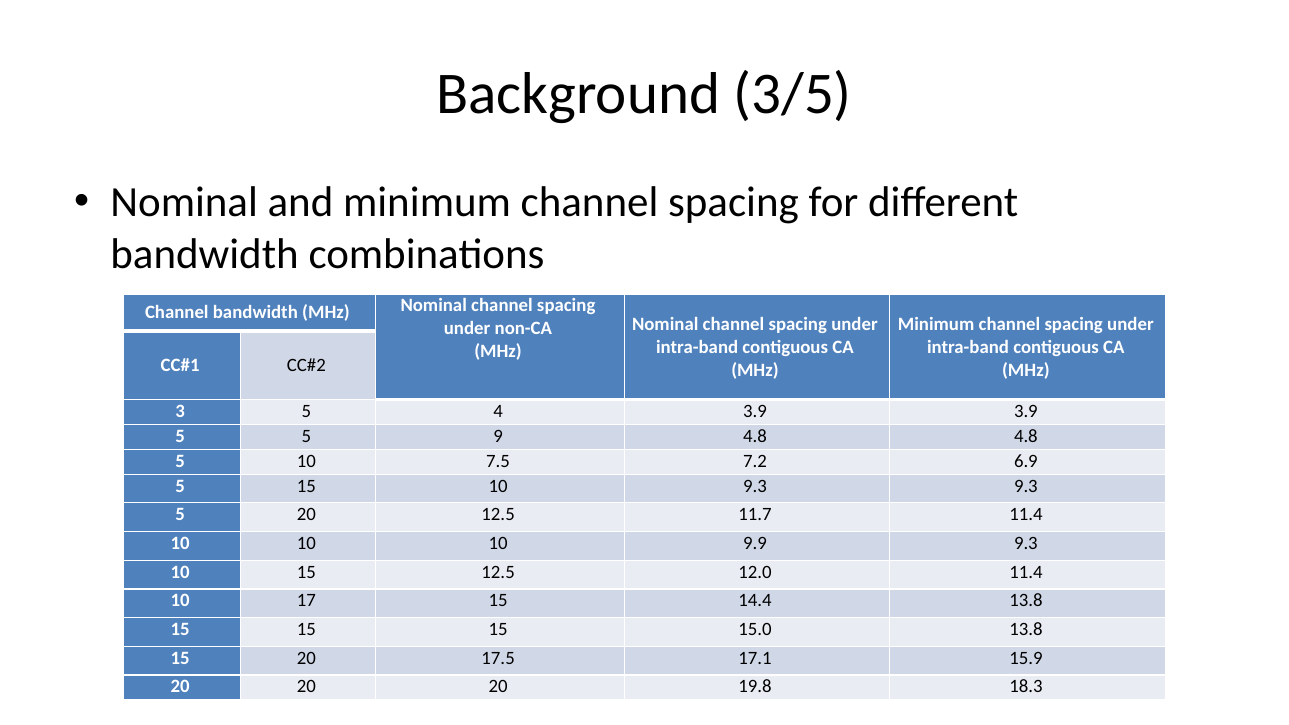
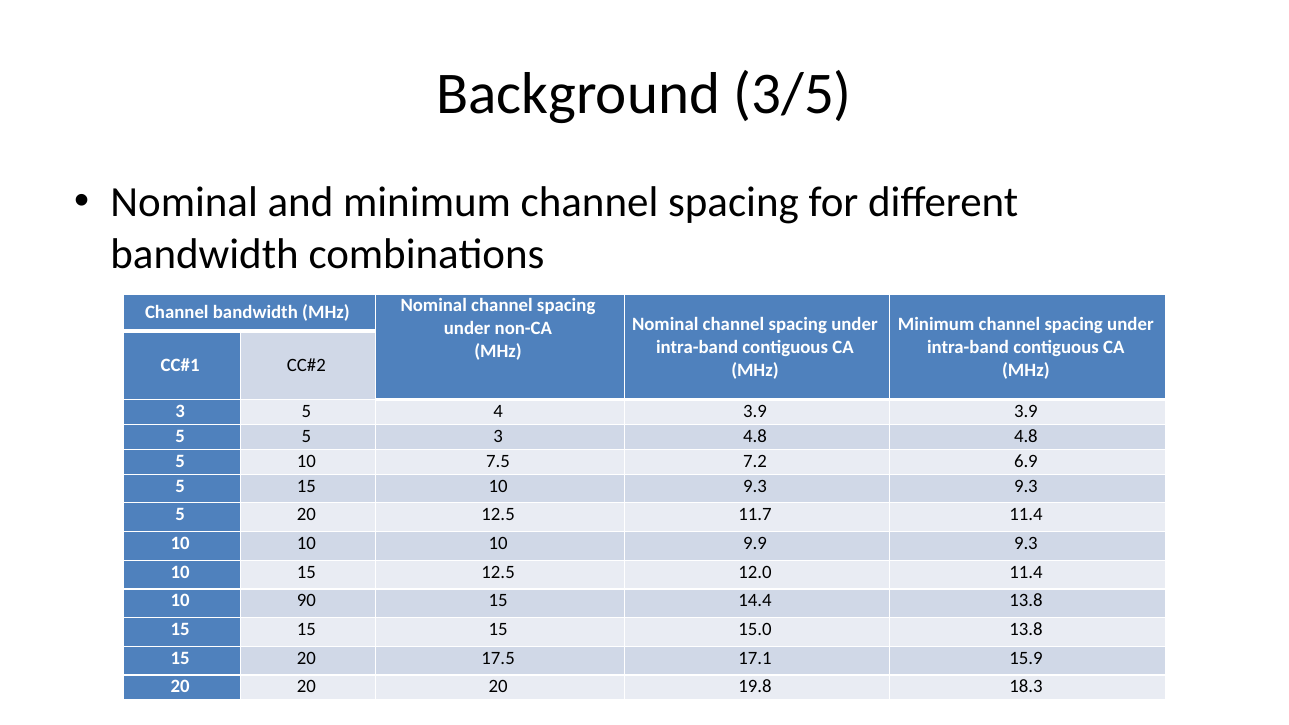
5 9: 9 -> 3
17: 17 -> 90
